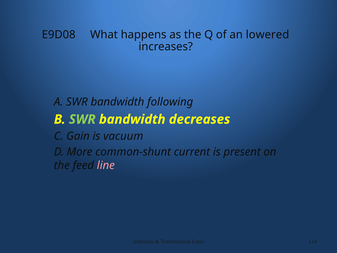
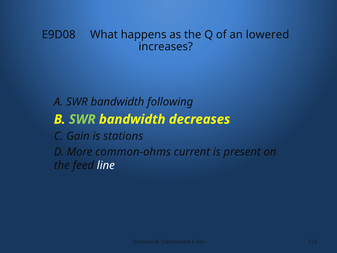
vacuum: vacuum -> stations
common-shunt: common-shunt -> common-ohms
line colour: pink -> white
